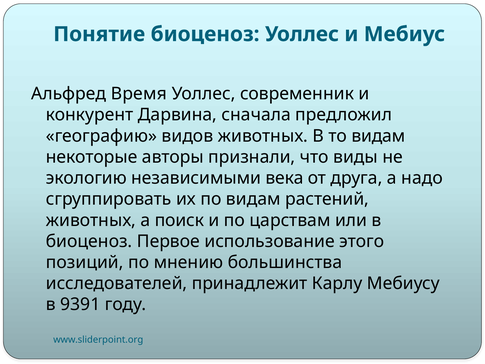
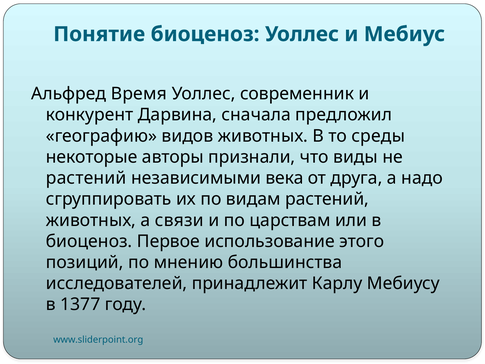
то видам: видам -> среды
экологию at (86, 178): экологию -> растений
поиск: поиск -> связи
9391: 9391 -> 1377
